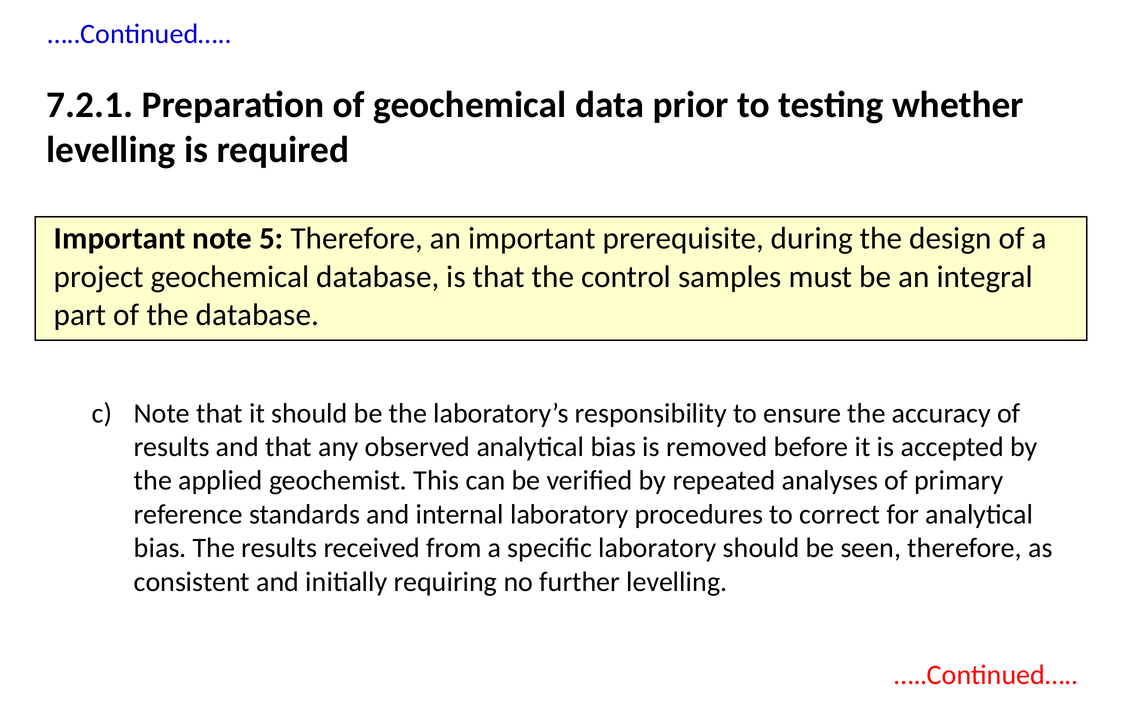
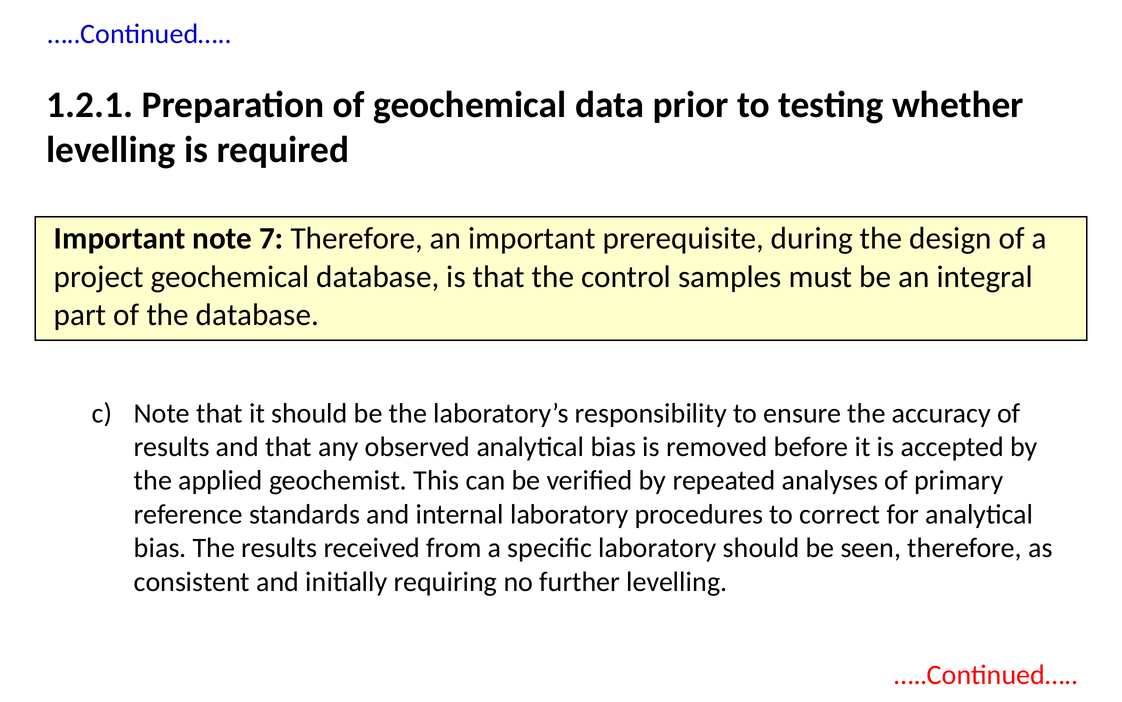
7.2.1: 7.2.1 -> 1.2.1
5: 5 -> 7
